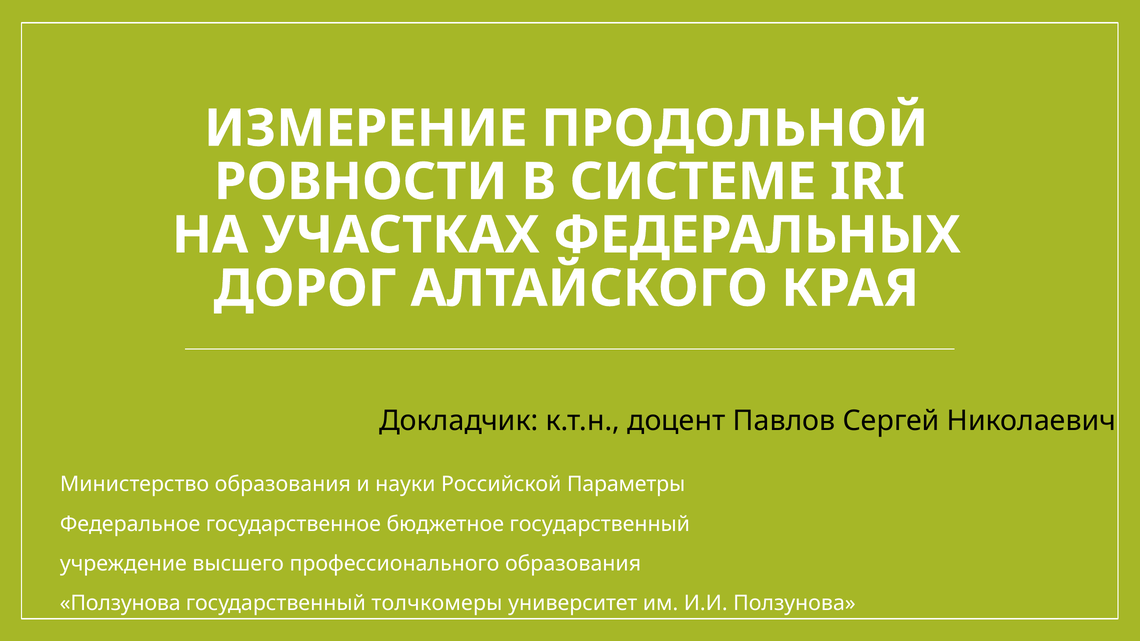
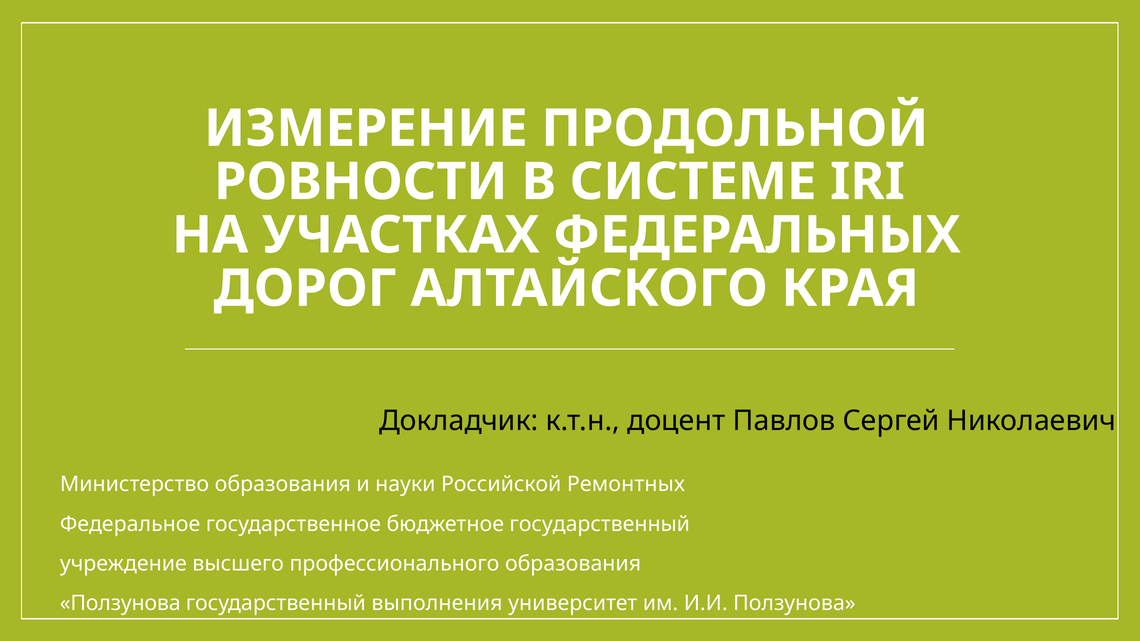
Параметры: Параметры -> Ремонтных
толчкомеры: толчкомеры -> выполнения
